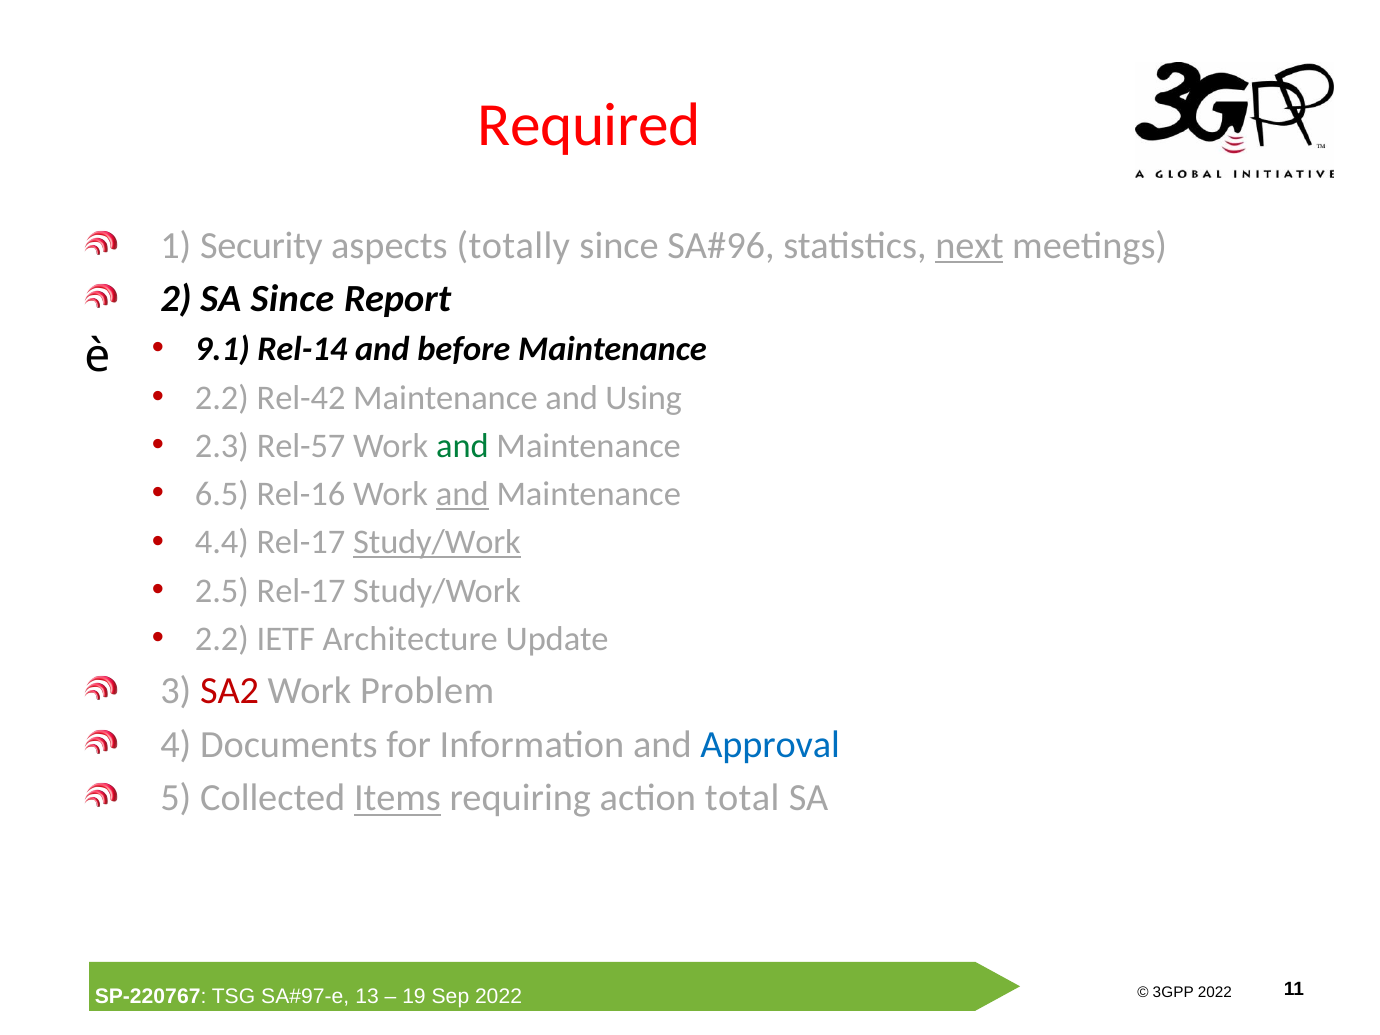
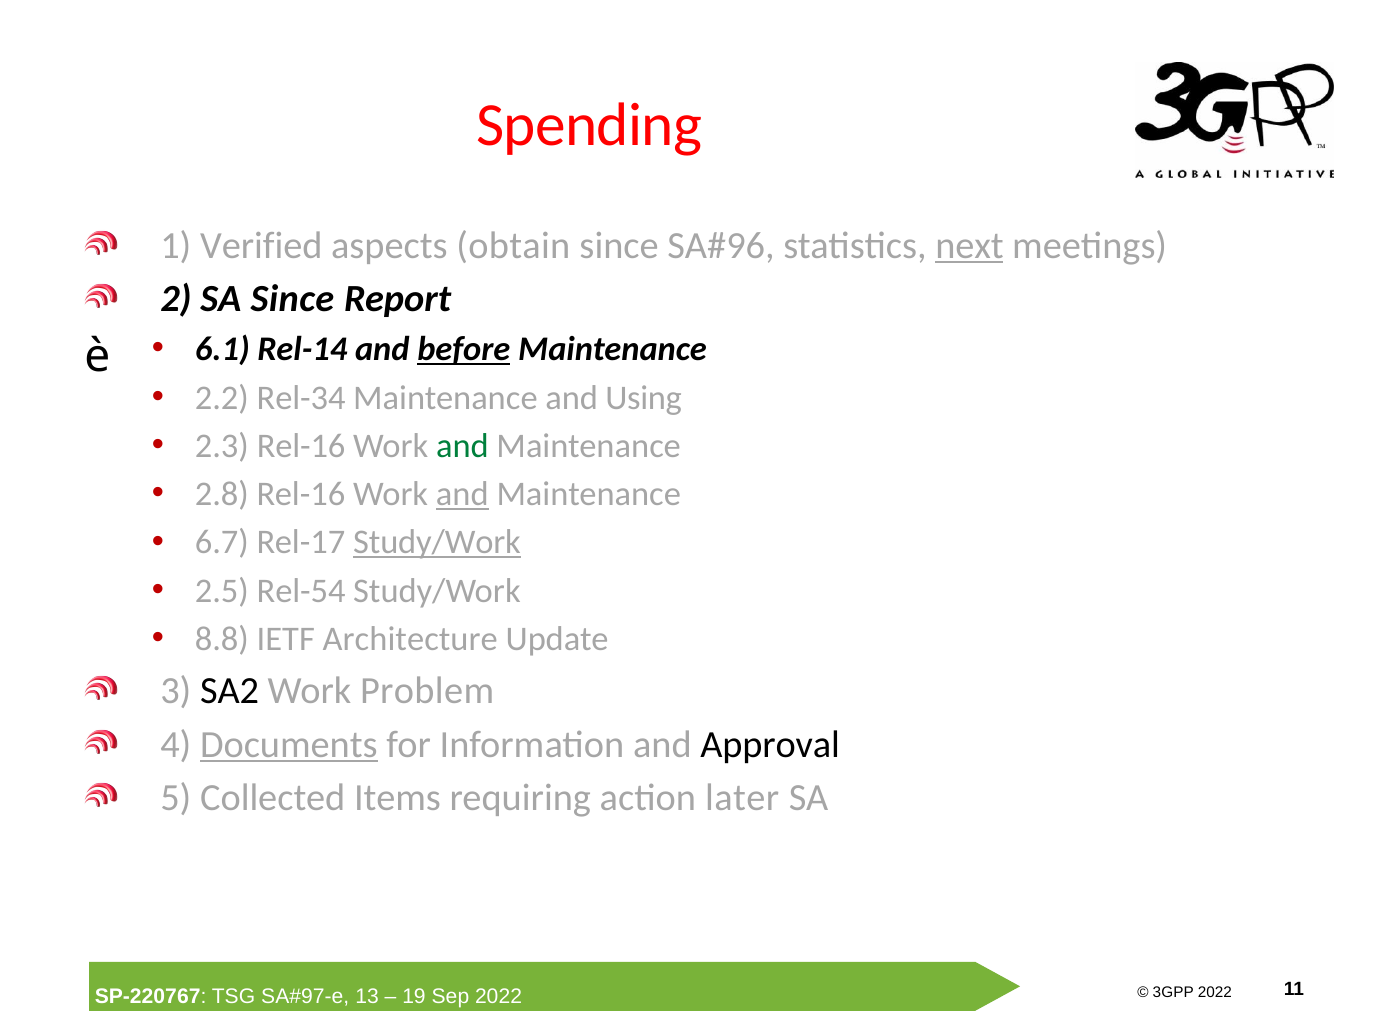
Required: Required -> Spending
Security: Security -> Verified
totally: totally -> obtain
9.1: 9.1 -> 6.1
before underline: none -> present
Rel-42: Rel-42 -> Rel-34
2.3 Rel-57: Rel-57 -> Rel-16
6.5: 6.5 -> 2.8
4.4: 4.4 -> 6.7
2.5 Rel-17: Rel-17 -> Rel-54
2.2 at (222, 639): 2.2 -> 8.8
SA2 colour: red -> black
Documents underline: none -> present
Approval colour: blue -> black
Items underline: present -> none
total: total -> later
